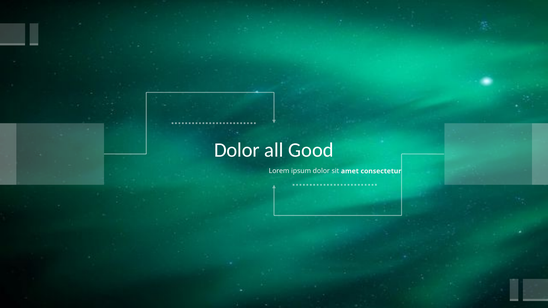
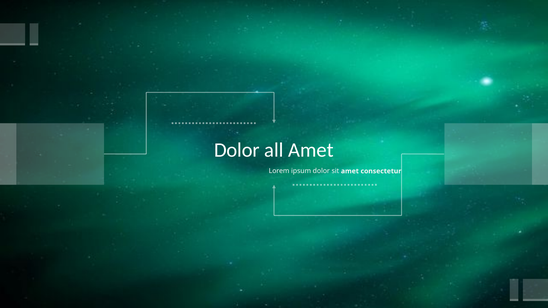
all Good: Good -> Amet
